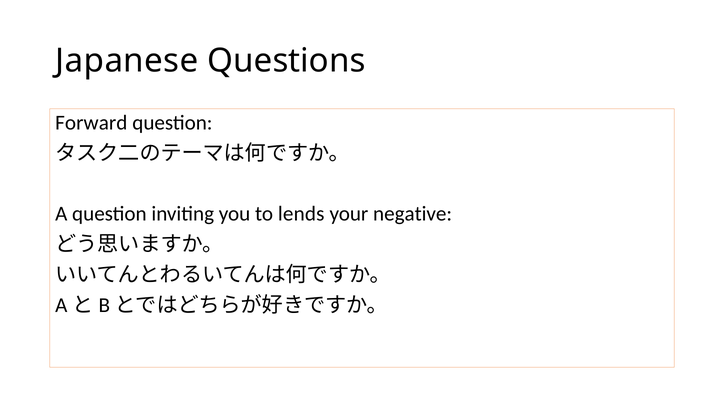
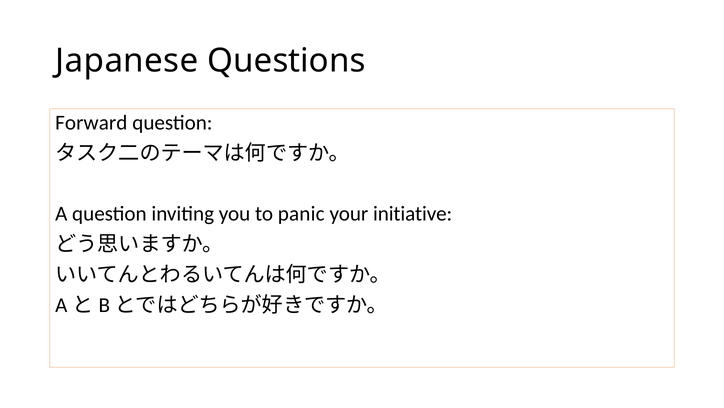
lends: lends -> panic
negative: negative -> initiative
